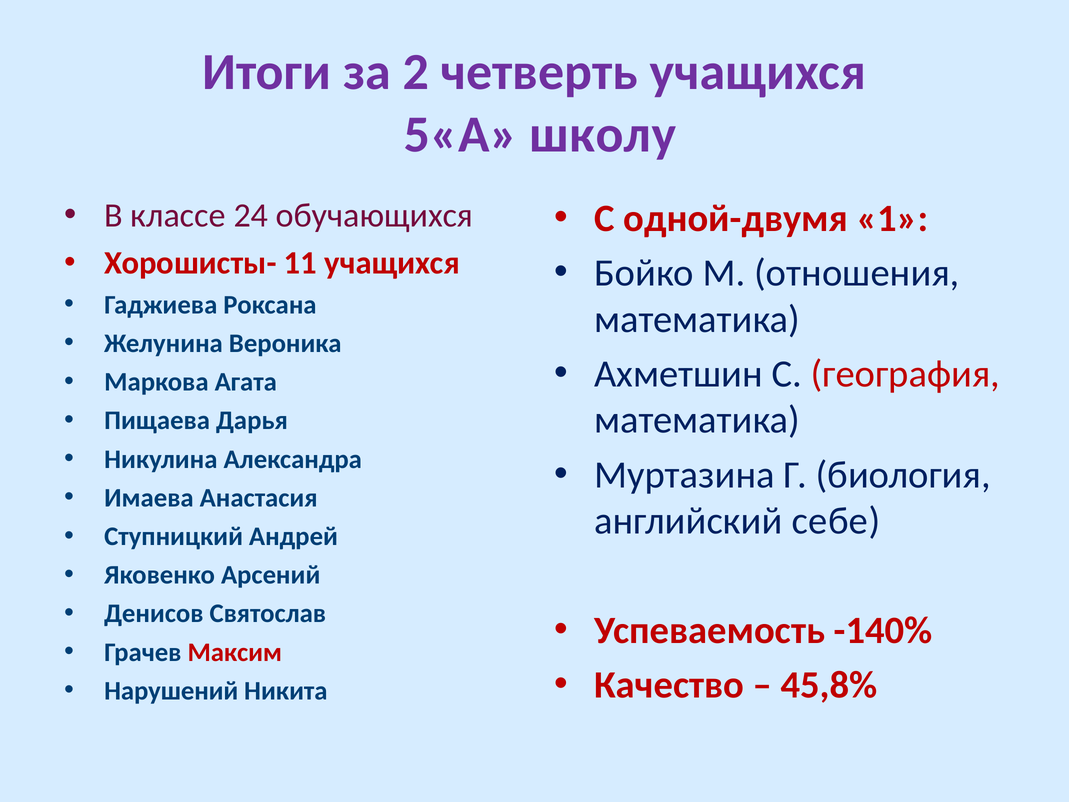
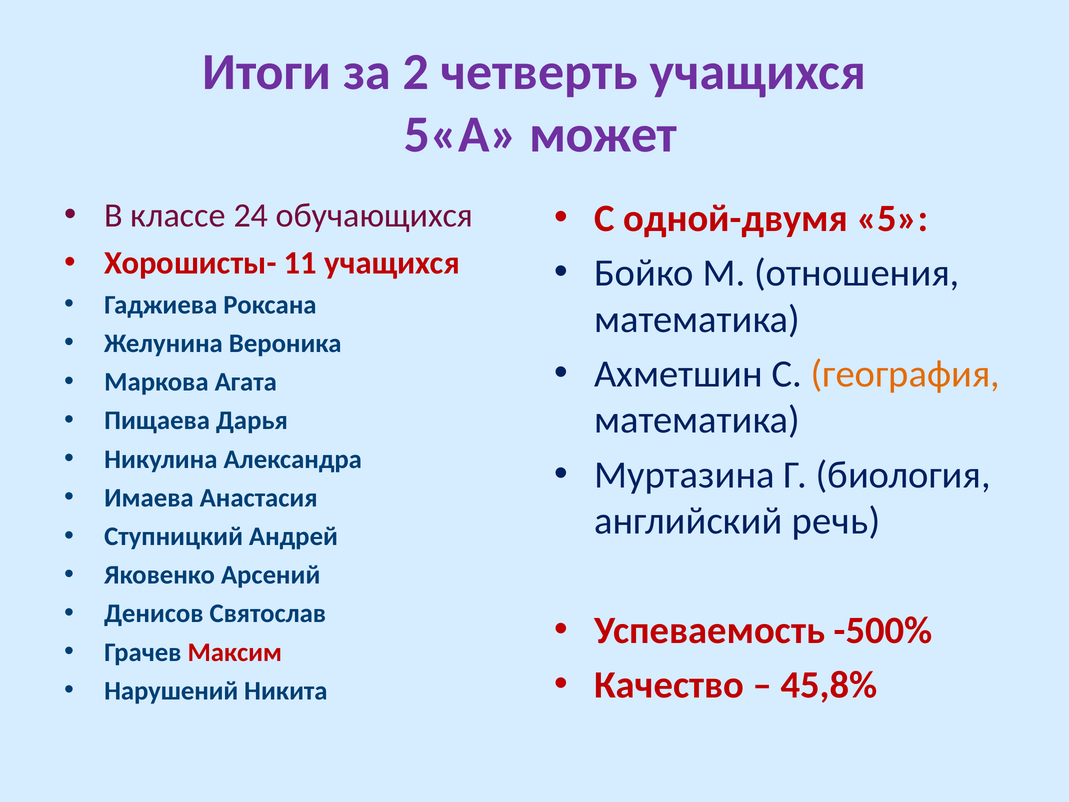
школу: школу -> может
1: 1 -> 5
география colour: red -> orange
себе: себе -> речь
-140%: -140% -> -500%
